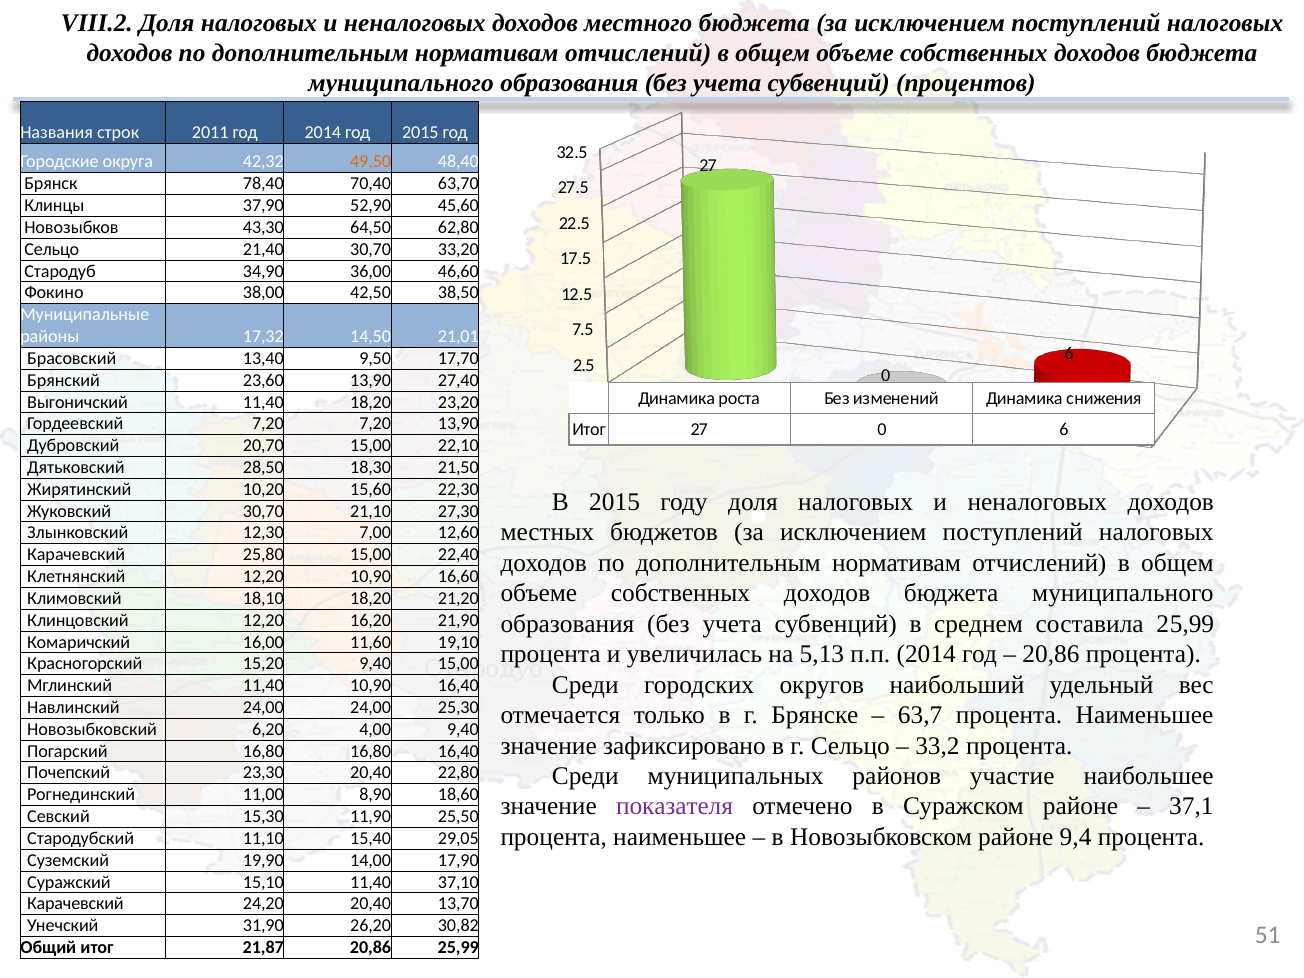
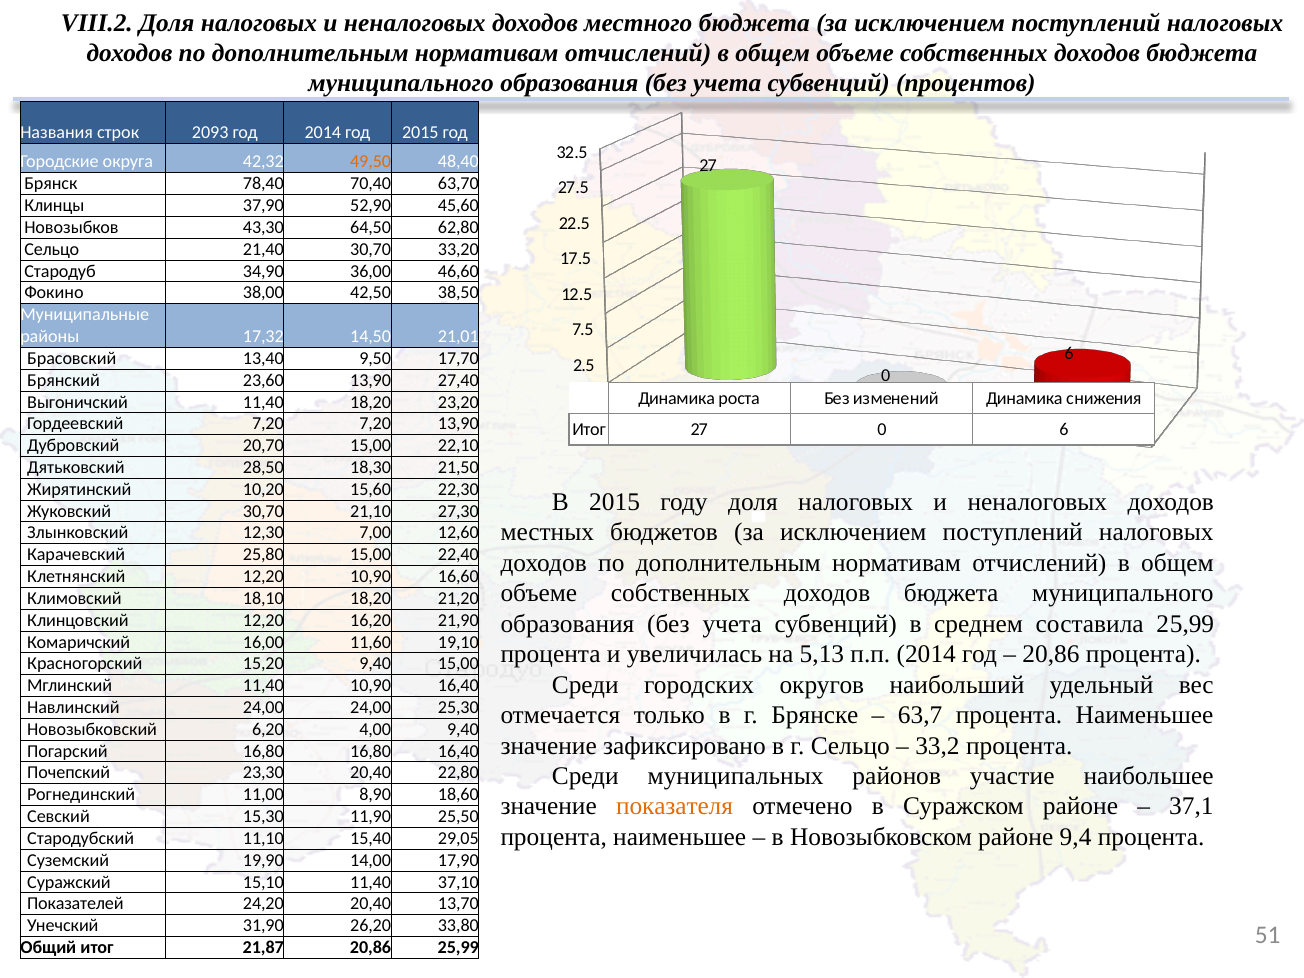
2011: 2011 -> 2093
показателя colour: purple -> orange
Карачевский at (75, 904): Карачевский -> Показателей
30,82: 30,82 -> 33,80
